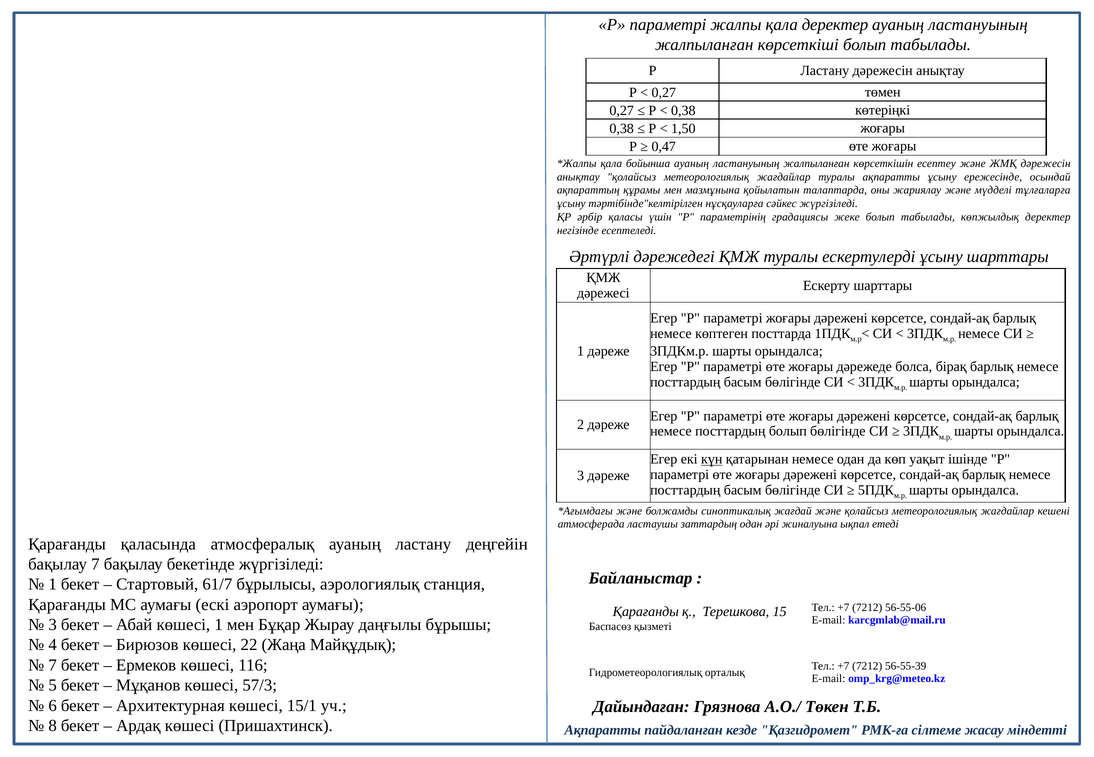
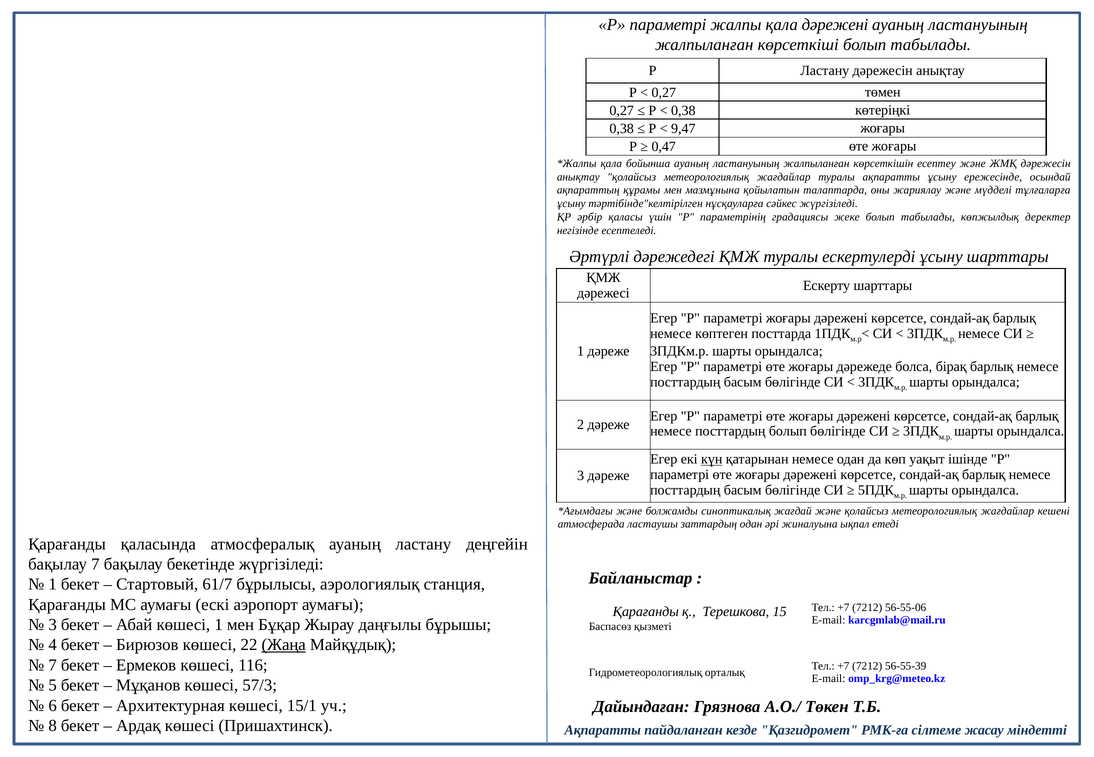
қала деректер: деректер -> дәрежені
1,50: 1,50 -> 9,47
Жаңа underline: none -> present
